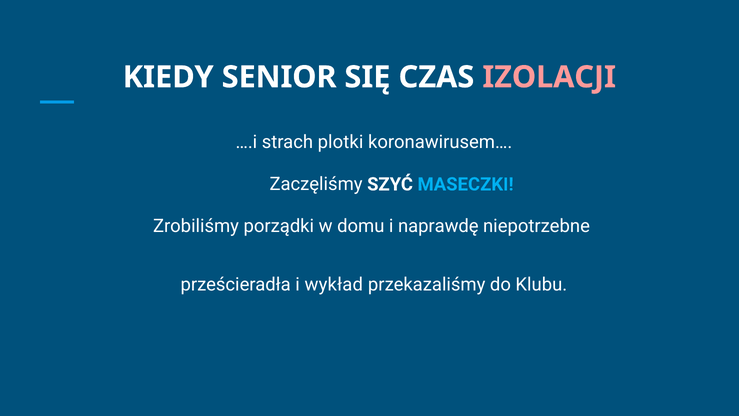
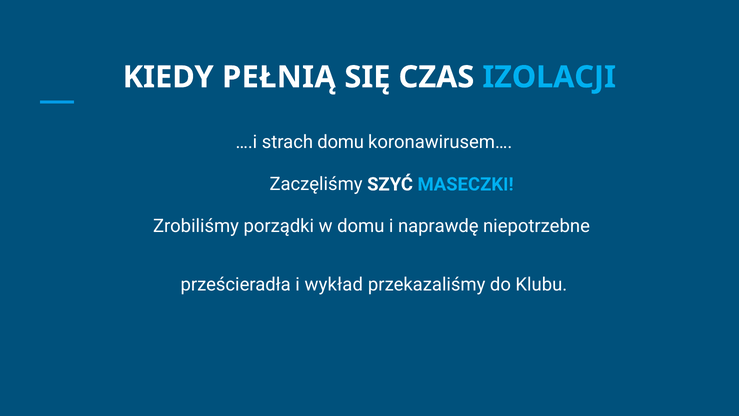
SENIOR: SENIOR -> PEŁNIĄ
IZOLACJI colour: pink -> light blue
strach plotki: plotki -> domu
